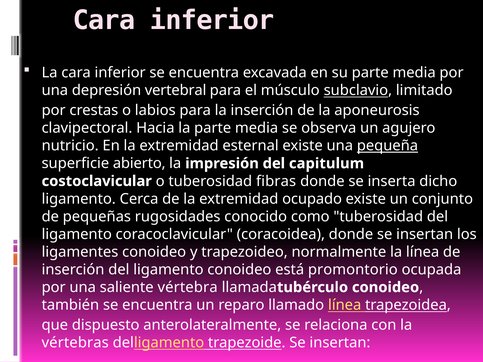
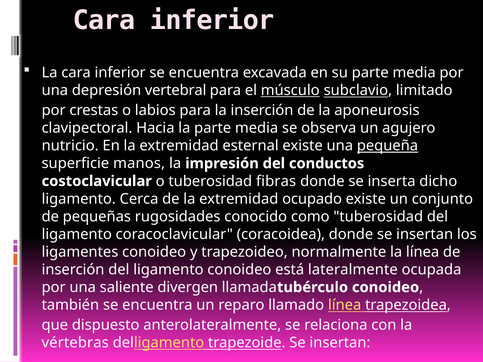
músculo underline: none -> present
abierto: abierto -> manos
capitulum: capitulum -> conductos
promontorio: promontorio -> lateralmente
vértebra: vértebra -> divergen
